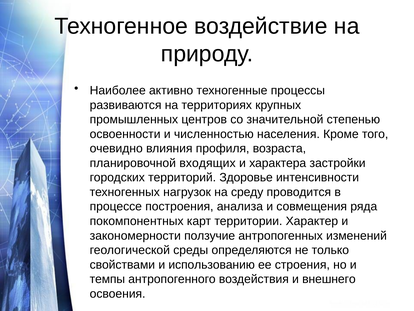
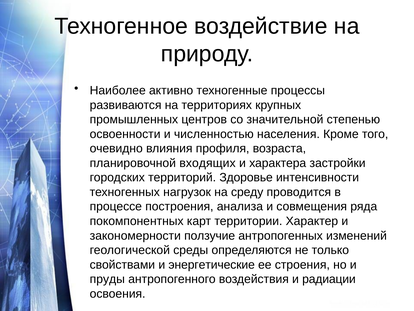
использованию: использованию -> энергетические
темпы: темпы -> пруды
внешнего: внешнего -> радиации
